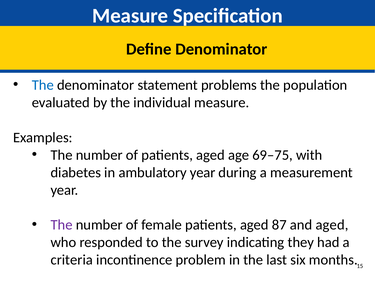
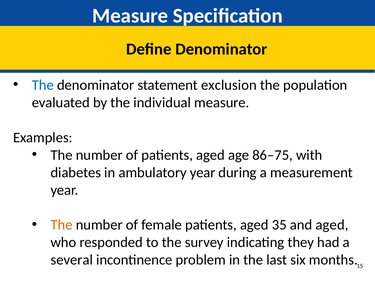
problems: problems -> exclusion
69–75: 69–75 -> 86–75
The at (62, 225) colour: purple -> orange
87: 87 -> 35
criteria: criteria -> several
